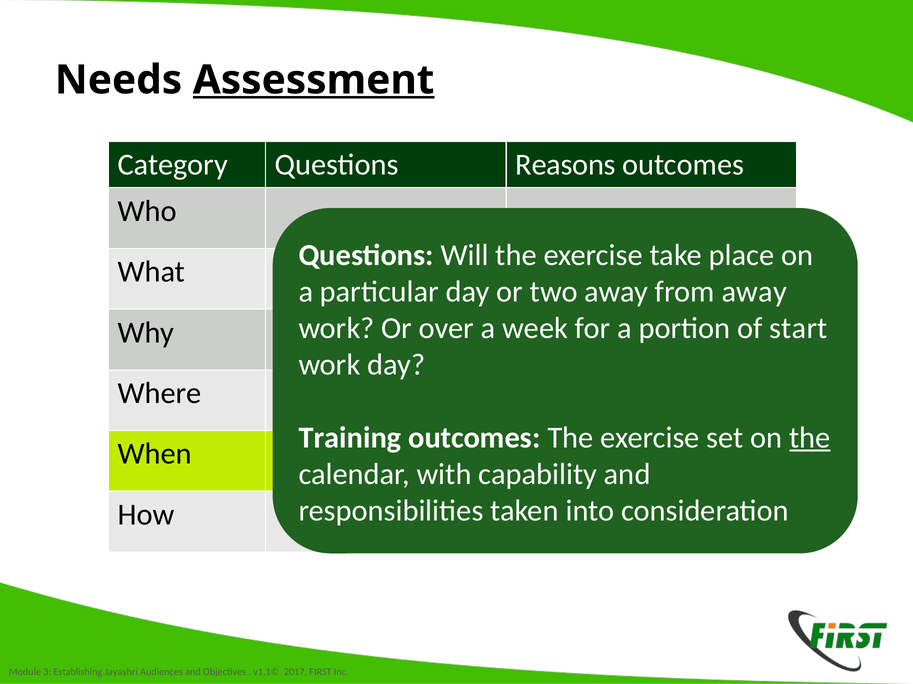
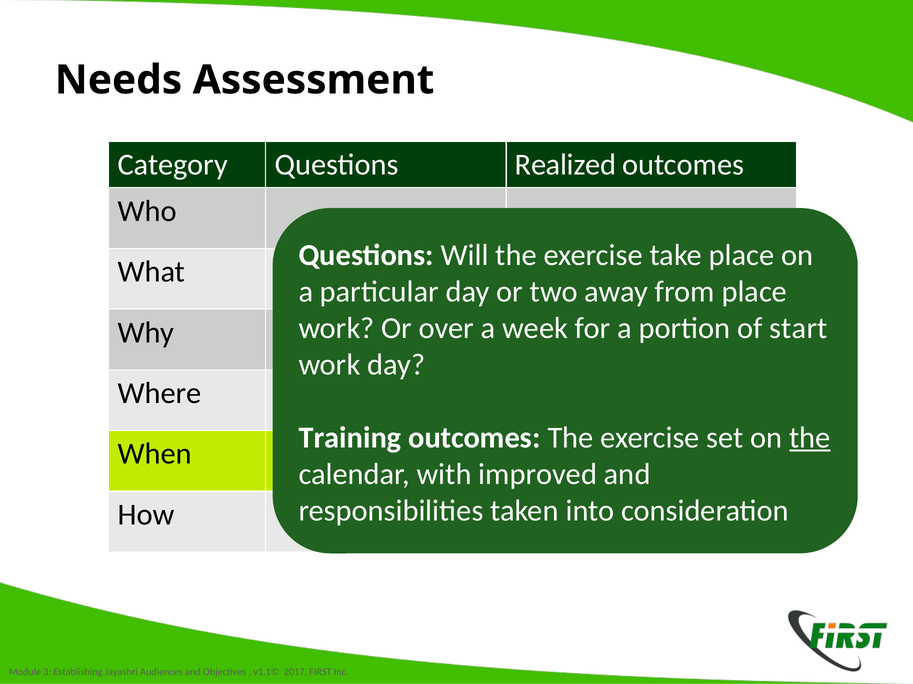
Assessment underline: present -> none
Reasons: Reasons -> Realized
from away: away -> place
capability: capability -> improved
